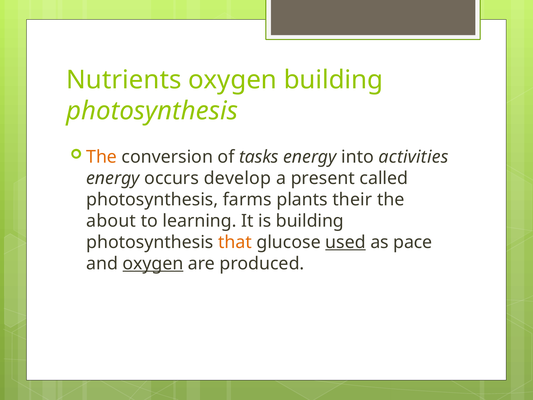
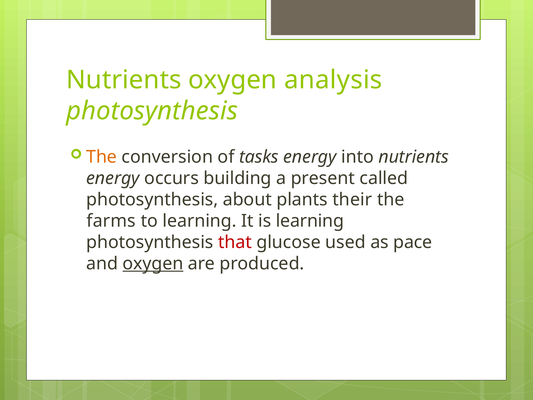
oxygen building: building -> analysis
into activities: activities -> nutrients
develop: develop -> building
farms: farms -> about
about: about -> farms
is building: building -> learning
that colour: orange -> red
used underline: present -> none
